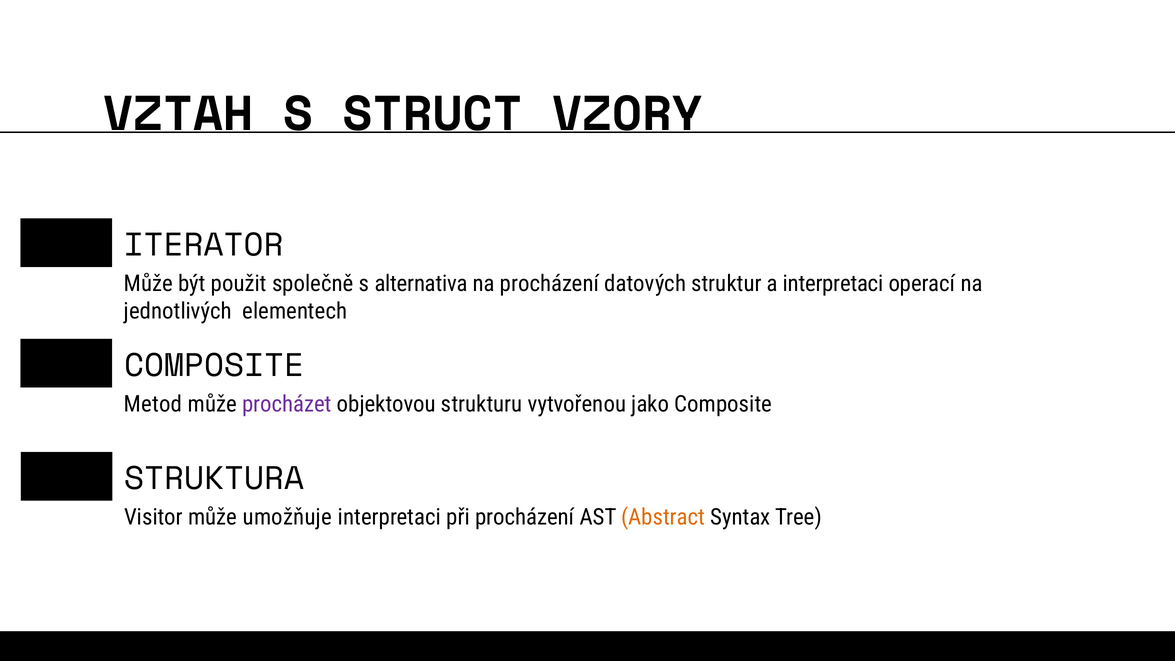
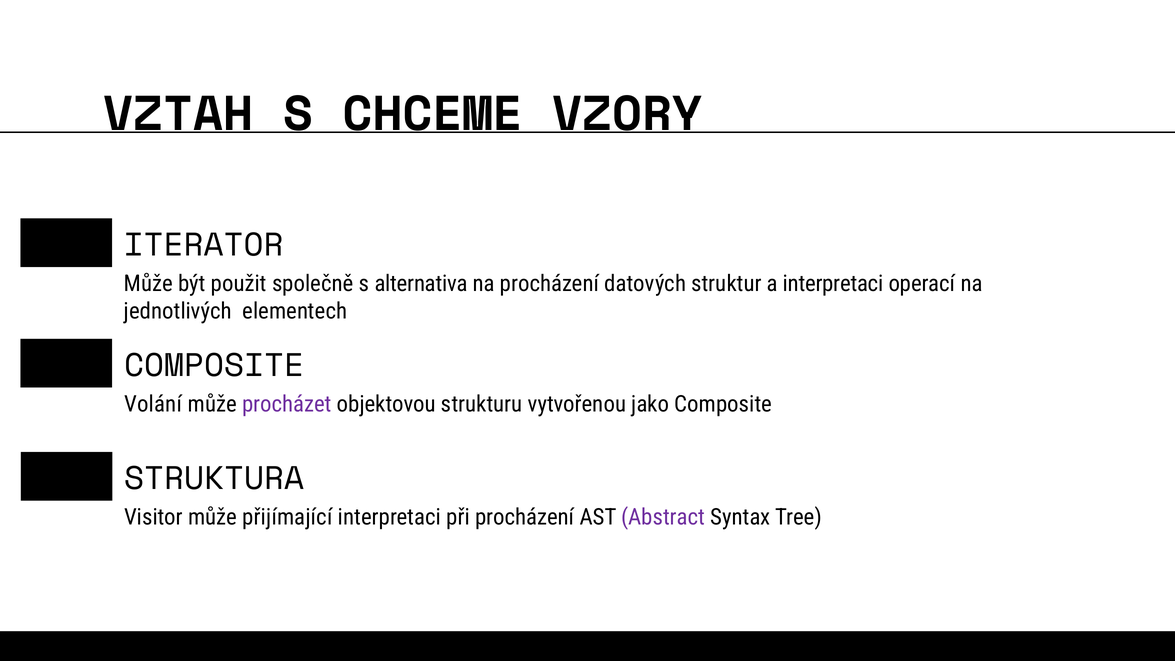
STRUCT: STRUCT -> CHCEME
Metod: Metod -> Volání
umožňuje: umožňuje -> přijímající
Abstract colour: orange -> purple
